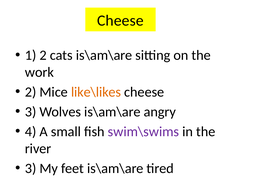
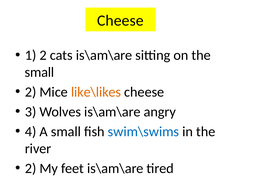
work at (39, 72): work -> small
swim\swims colour: purple -> blue
3 at (31, 169): 3 -> 2
